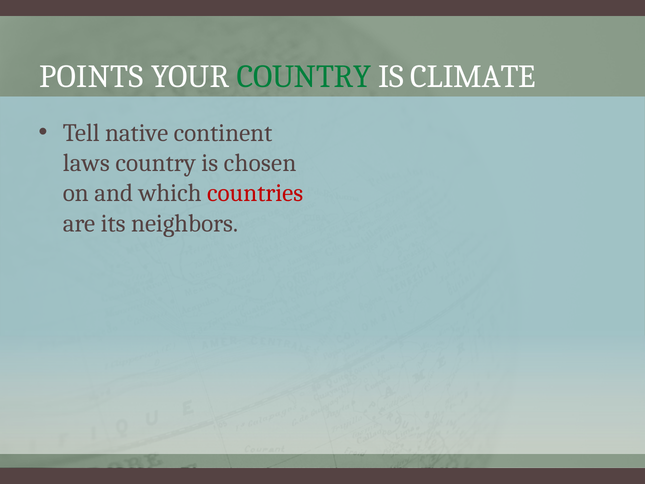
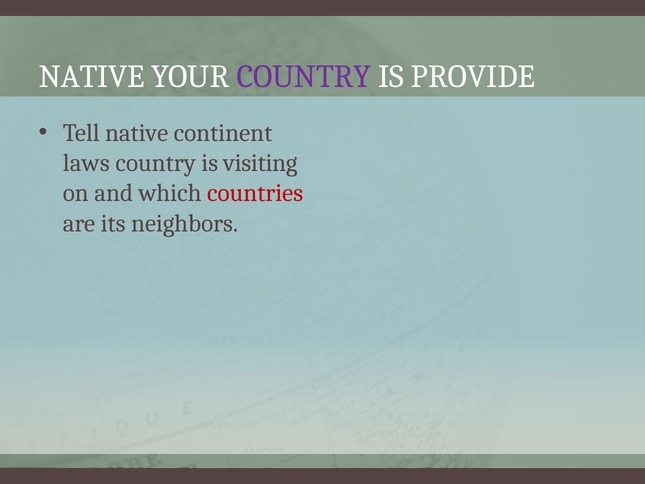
POINTS at (91, 76): POINTS -> NATIVE
COUNTRY at (304, 76) colour: green -> purple
CLIMATE: CLIMATE -> PROVIDE
chosen: chosen -> visiting
